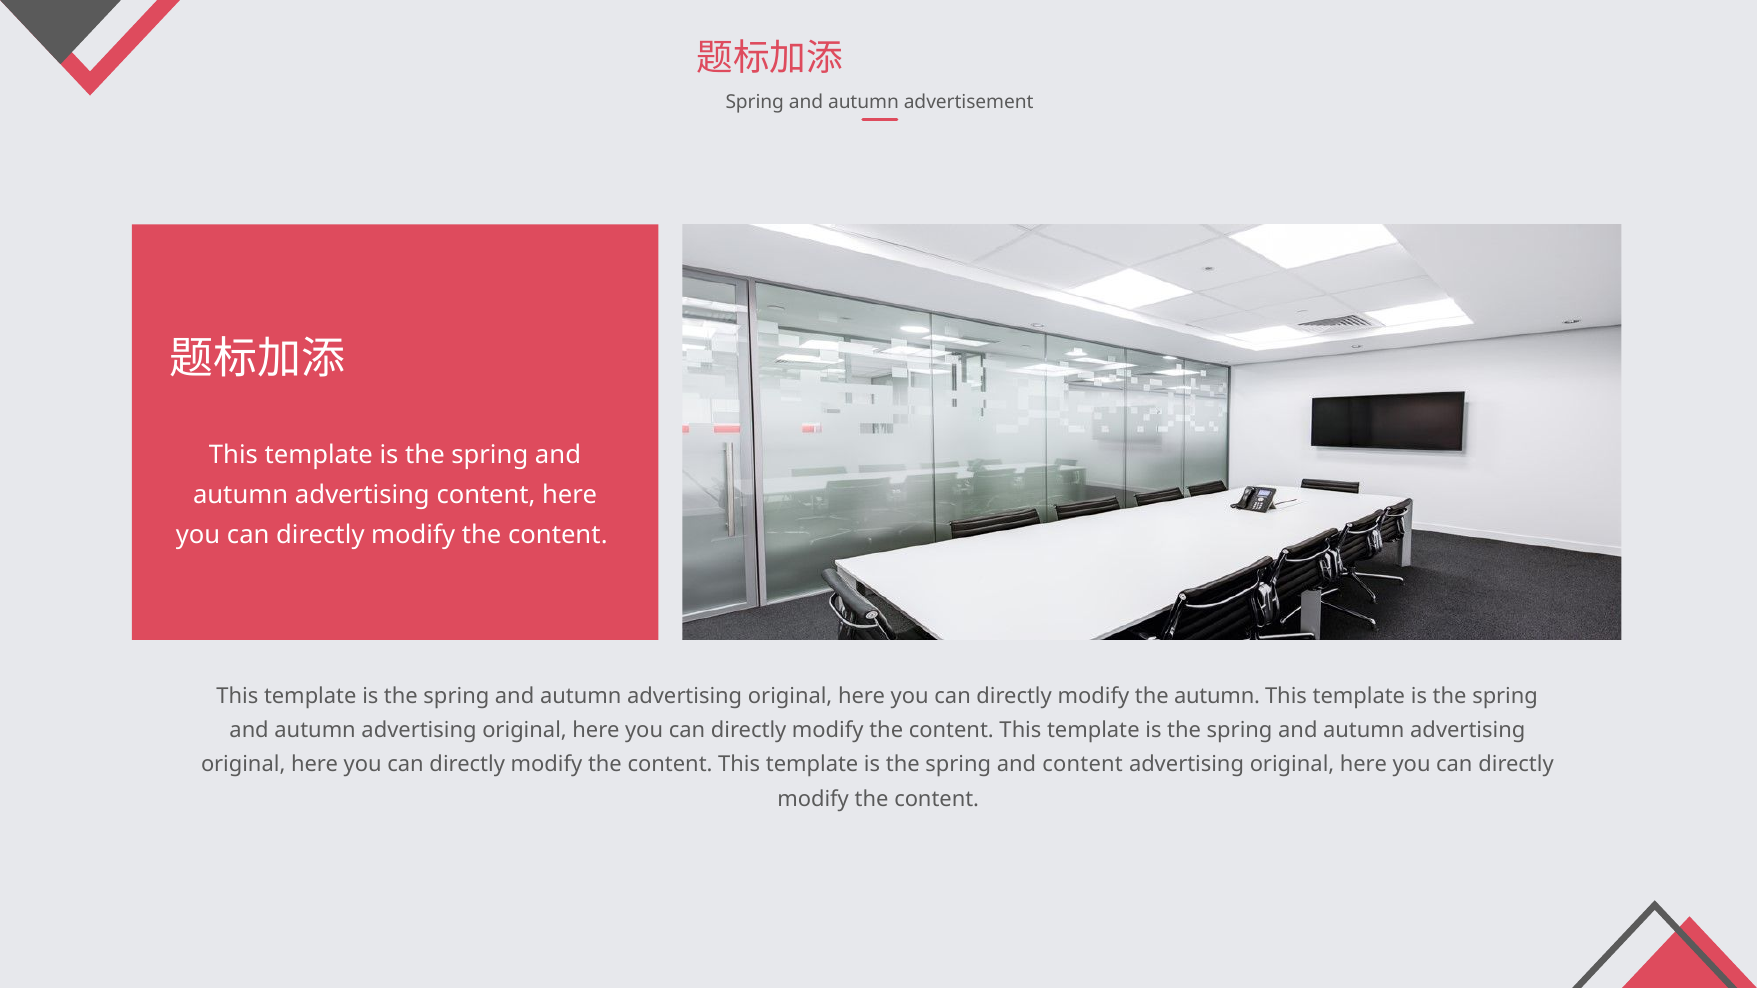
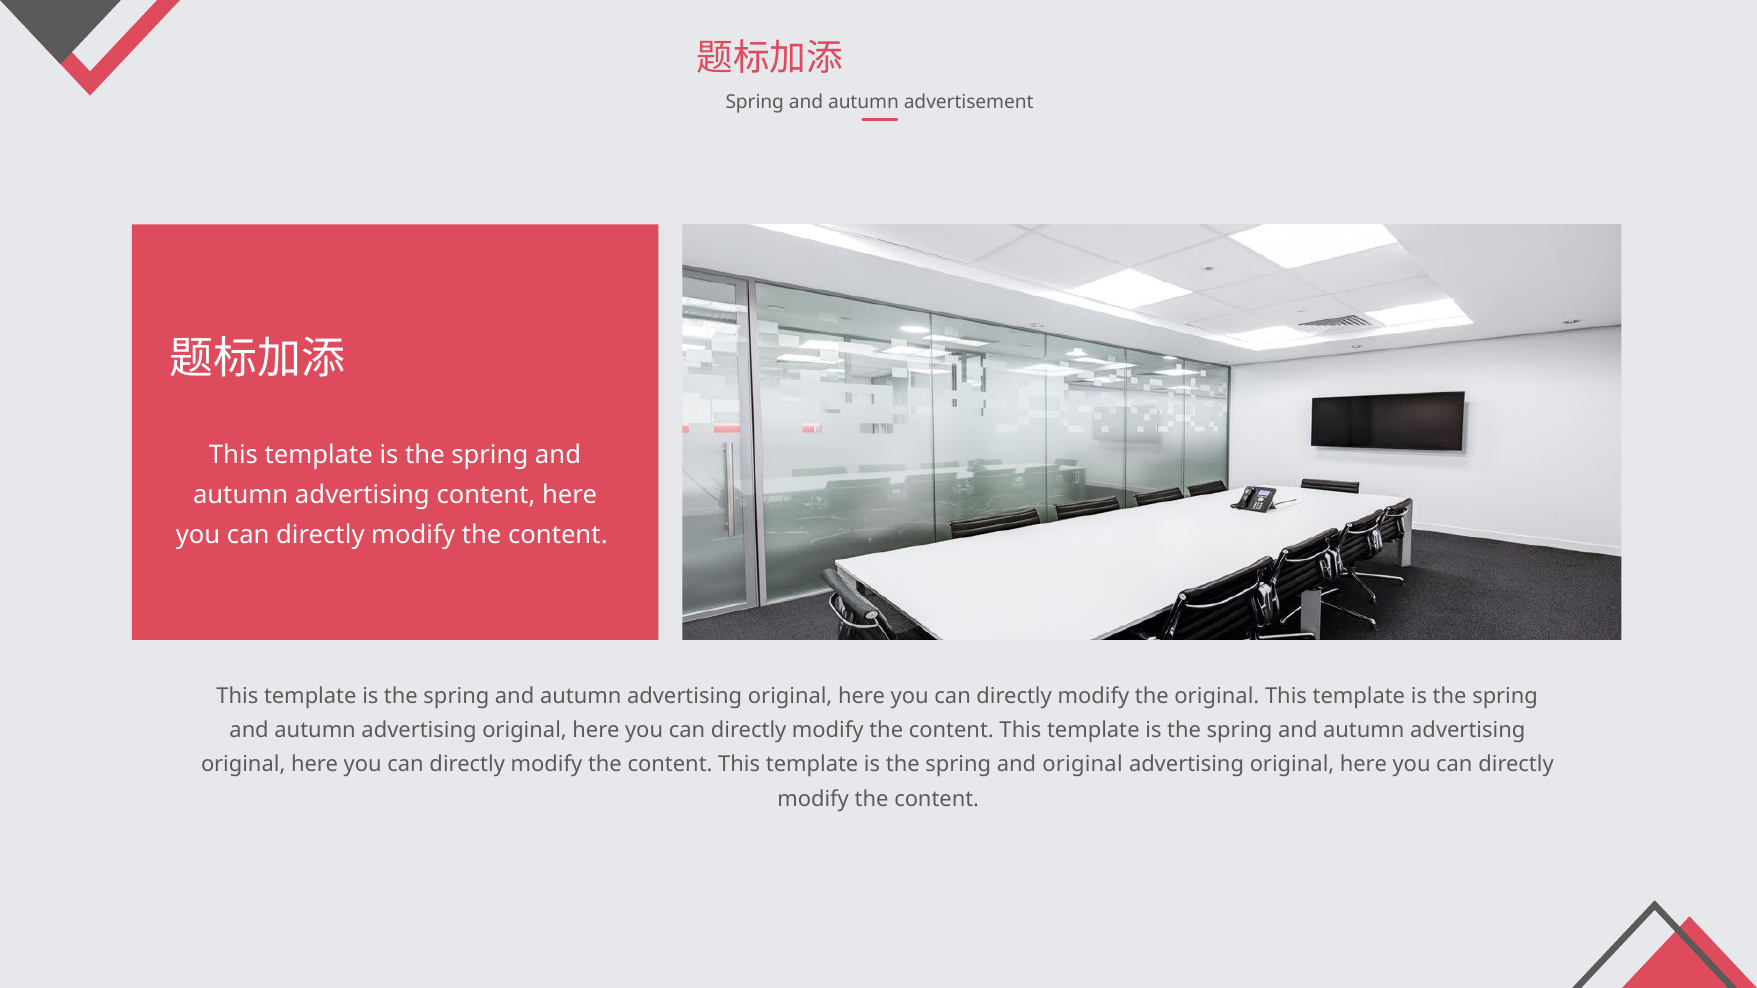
the autumn: autumn -> original
and content: content -> original
